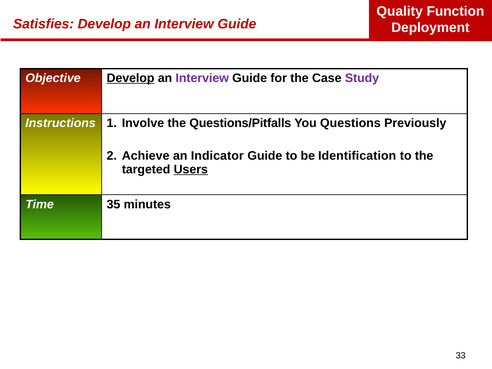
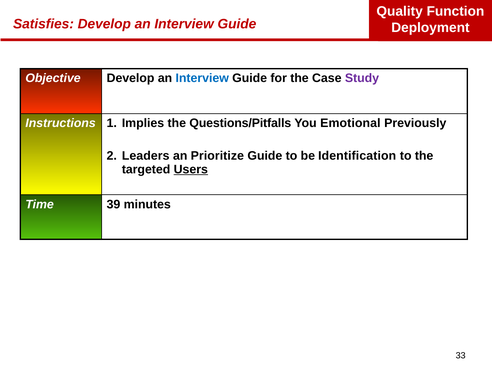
Develop at (131, 78) underline: present -> none
Interview at (202, 78) colour: purple -> blue
Involve: Involve -> Implies
Questions: Questions -> Emotional
Achieve: Achieve -> Leaders
Indicator: Indicator -> Prioritize
35: 35 -> 39
